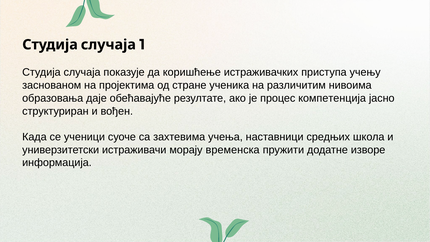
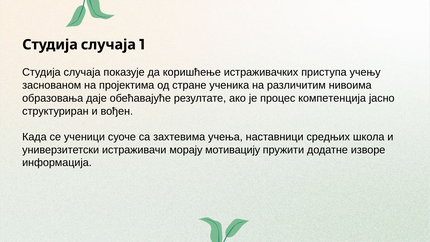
временска: временска -> мотивацију
